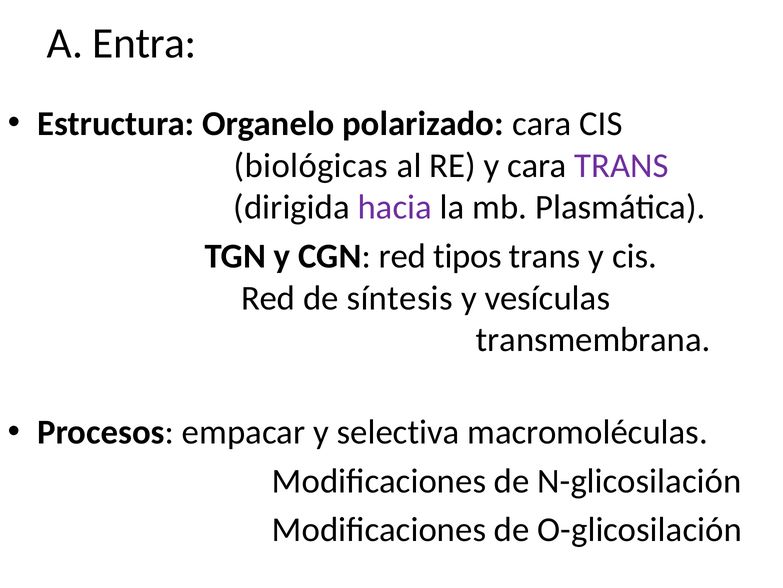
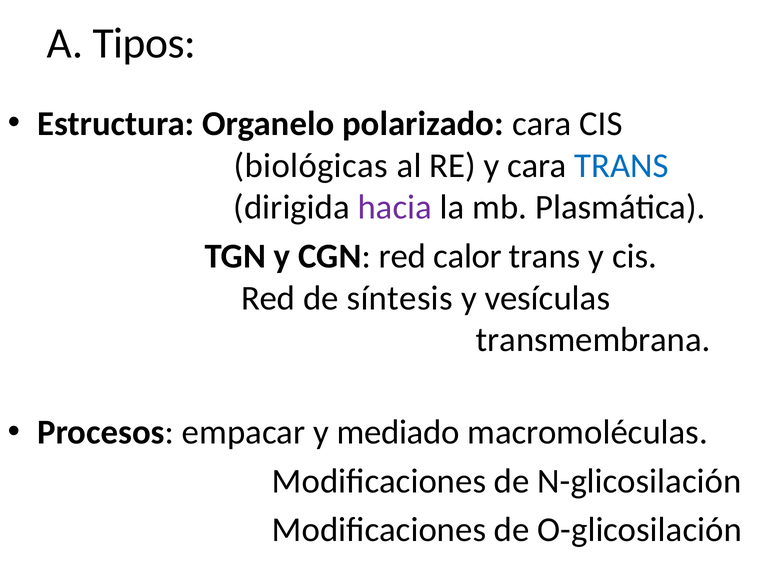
Entra: Entra -> Tipos
TRANS at (622, 165) colour: purple -> blue
tipos: tipos -> calor
selectiva: selectiva -> mediado
